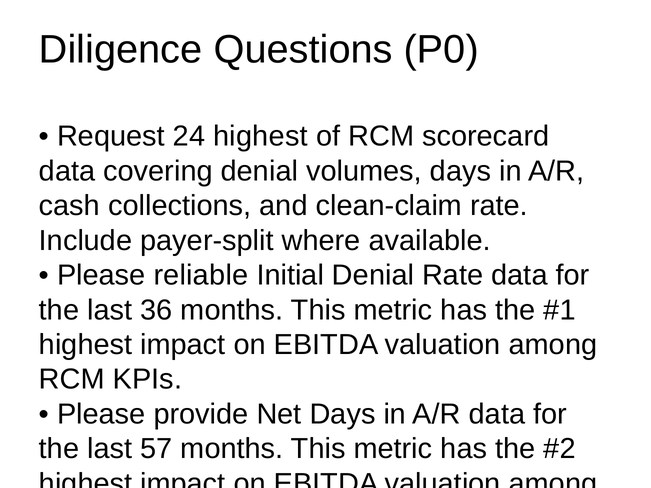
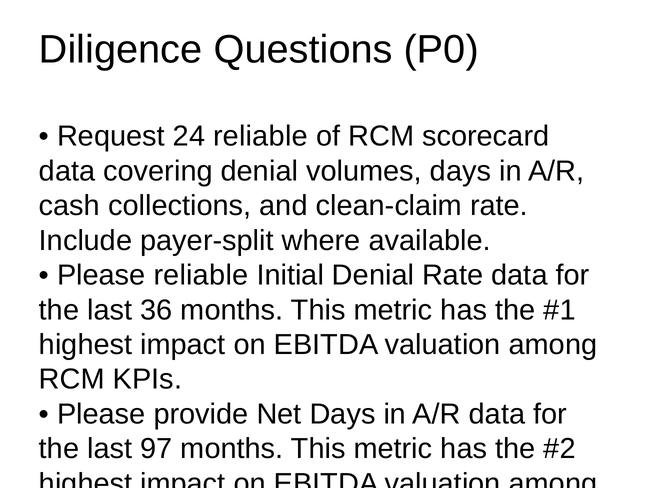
24 highest: highest -> reliable
57: 57 -> 97
